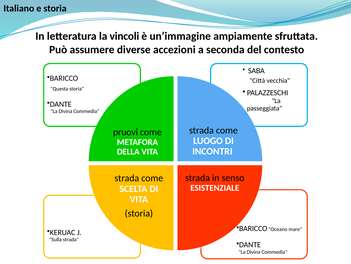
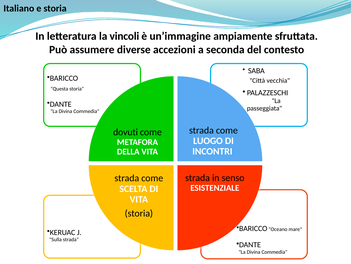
pruovi: pruovi -> dovuti
